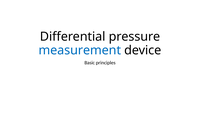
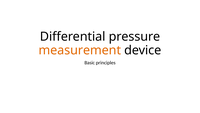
measurement colour: blue -> orange
